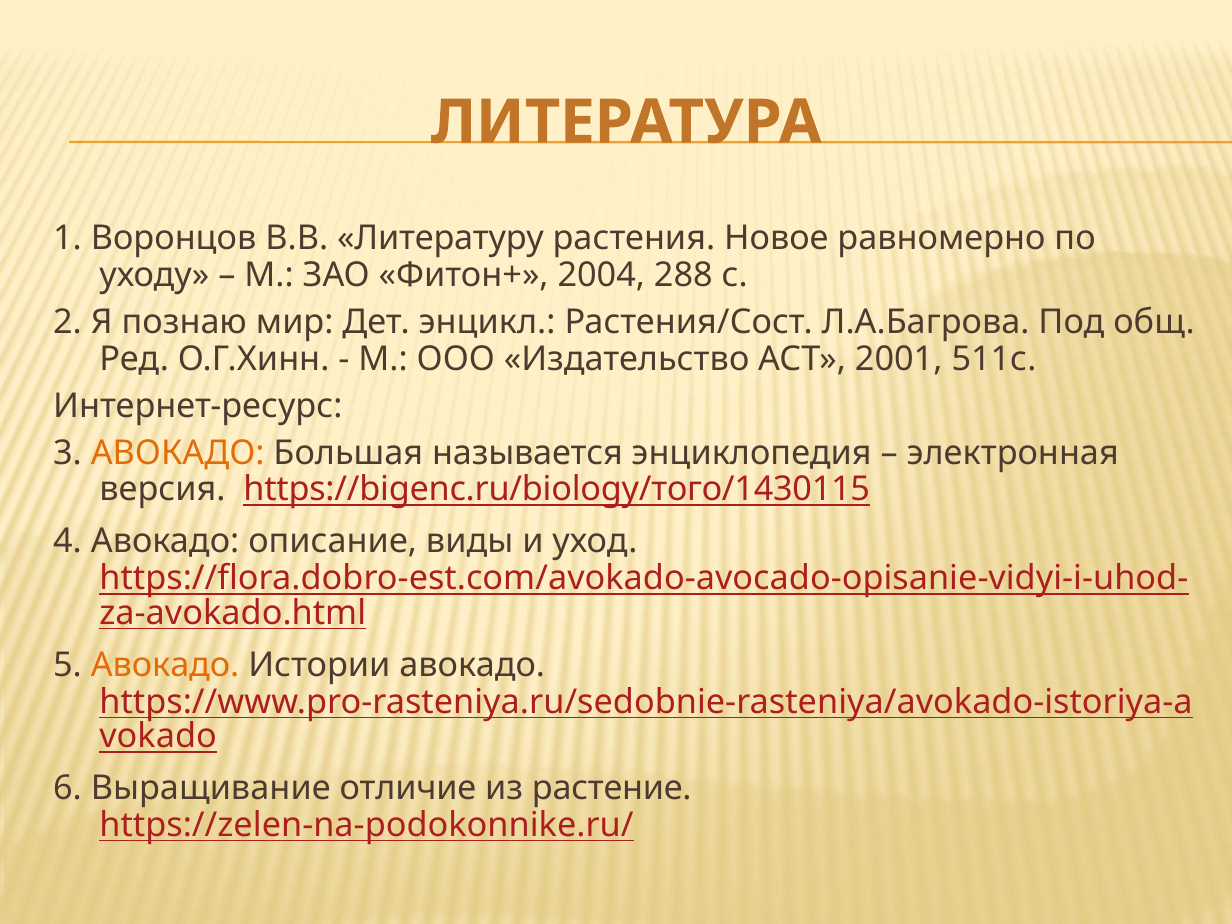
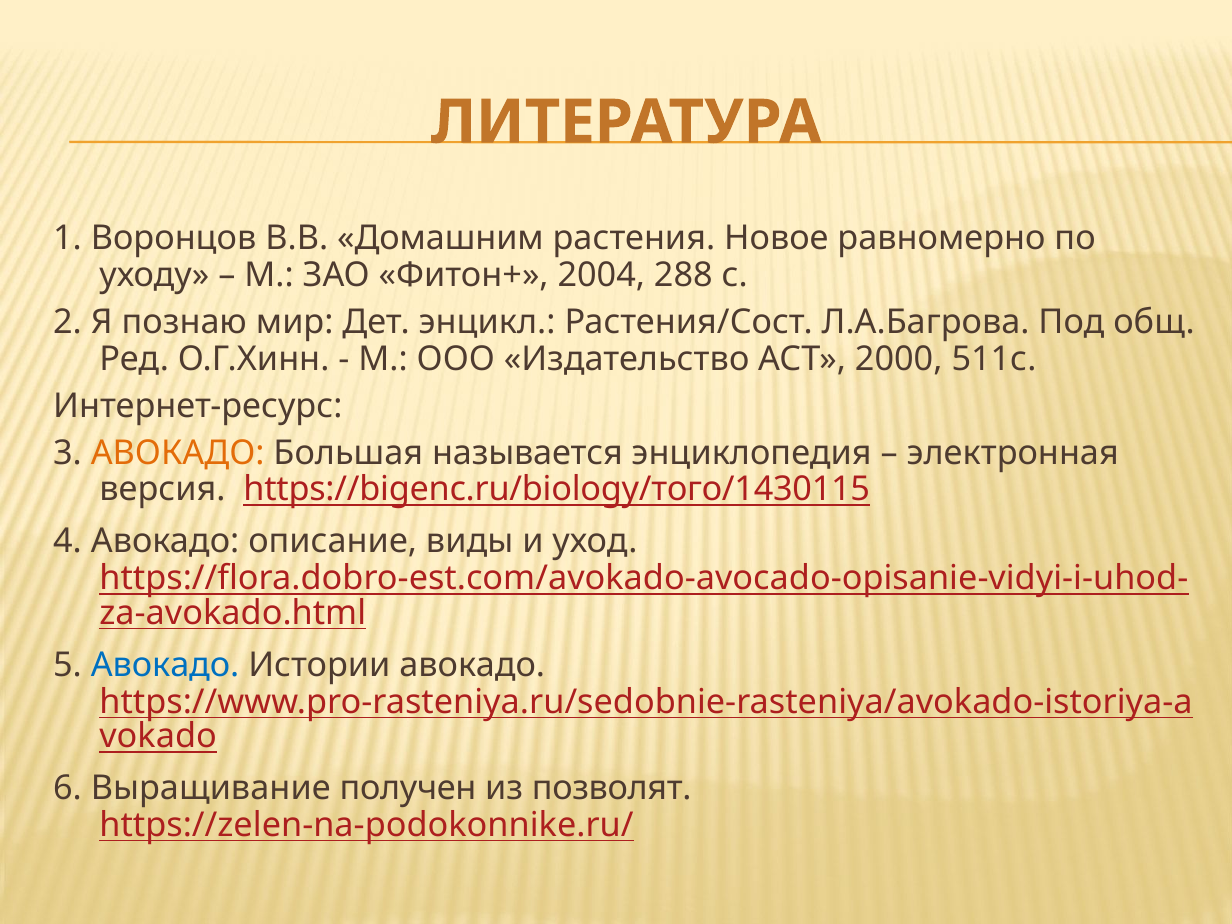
Литературу: Литературу -> Домашним
2001: 2001 -> 2000
Авокадо at (165, 665) colour: orange -> blue
отличие: отличие -> получен
растение: растение -> позволят
